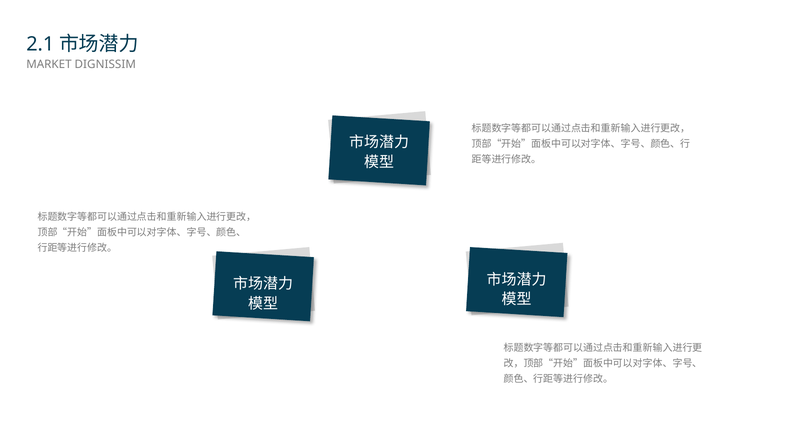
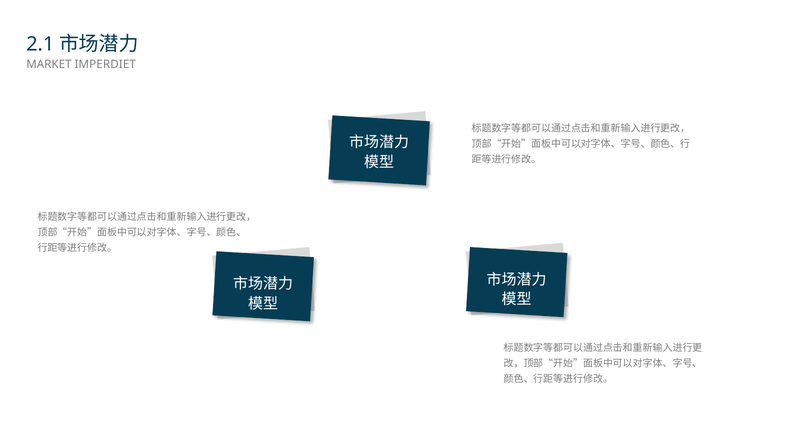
DIGNISSIM: DIGNISSIM -> IMPERDIET
